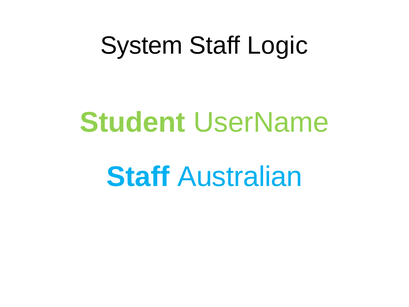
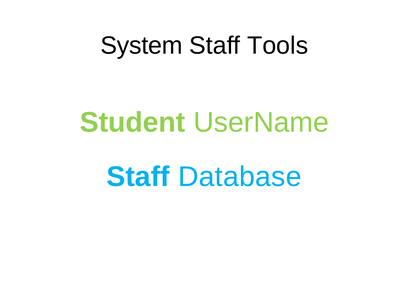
Logic: Logic -> Tools
Australian: Australian -> Database
